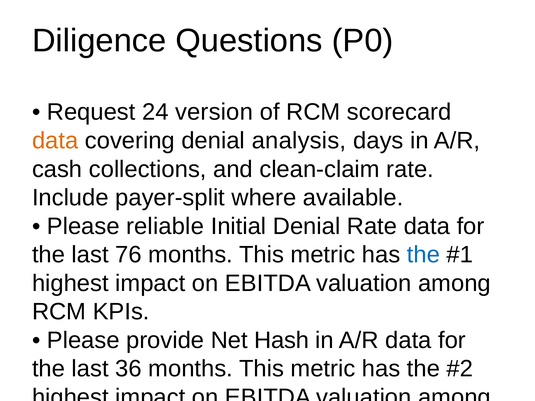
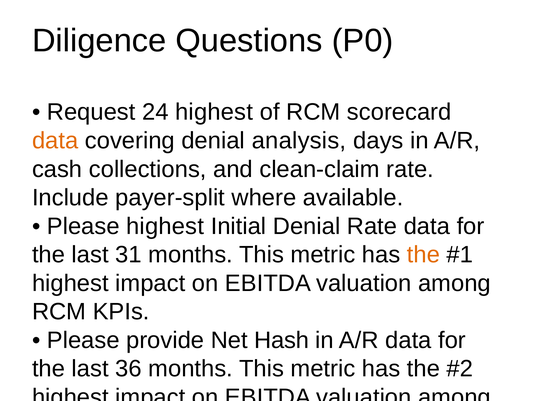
24 version: version -> highest
Please reliable: reliable -> highest
76: 76 -> 31
the at (423, 255) colour: blue -> orange
